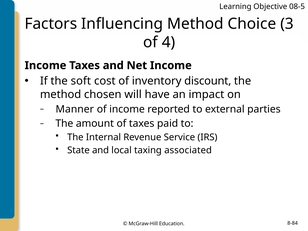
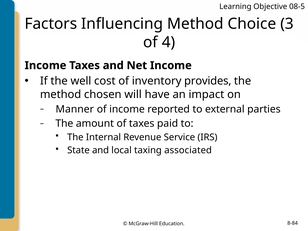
soft: soft -> well
discount: discount -> provides
